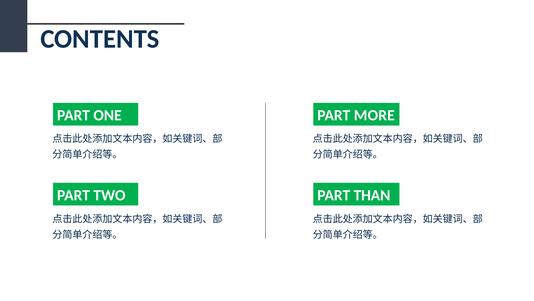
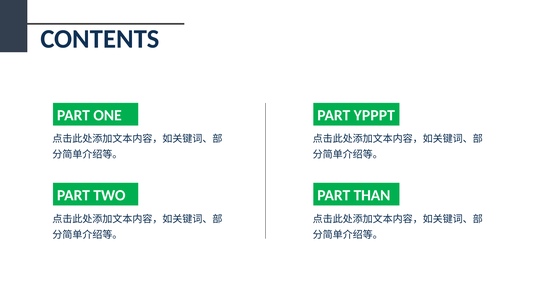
MORE: MORE -> YPPPT
